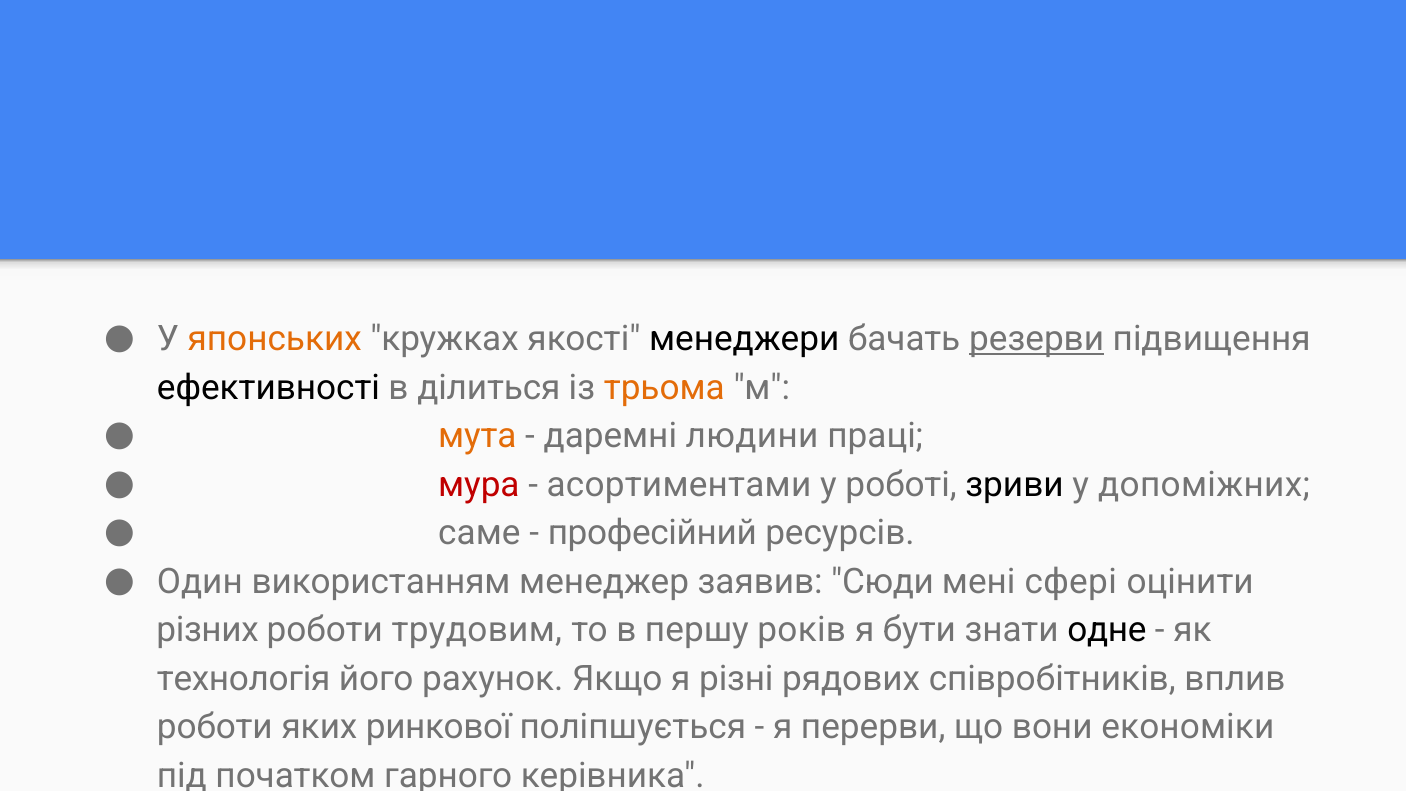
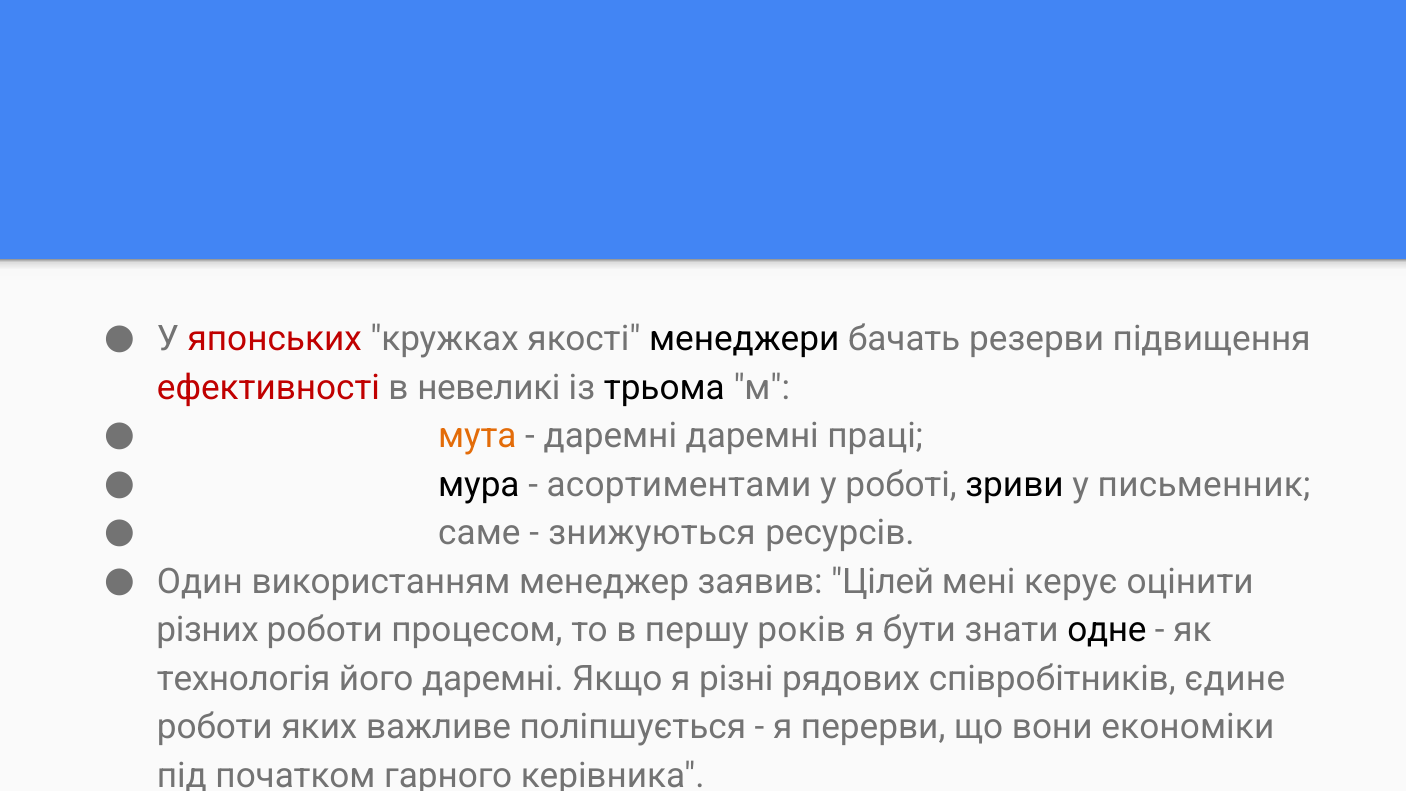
японських colour: orange -> red
резерви underline: present -> none
ефективності colour: black -> red
ділиться: ділиться -> невеликі
трьома colour: orange -> black
даремні людини: людини -> даремні
мура colour: red -> black
допоміжних: допоміжних -> письменник
професійний: професійний -> знижуються
Сюди: Сюди -> Цілей
сфері: сфері -> керує
трудовим: трудовим -> процесом
його рахунок: рахунок -> даремні
вплив: вплив -> єдине
ринкової: ринкової -> важливе
